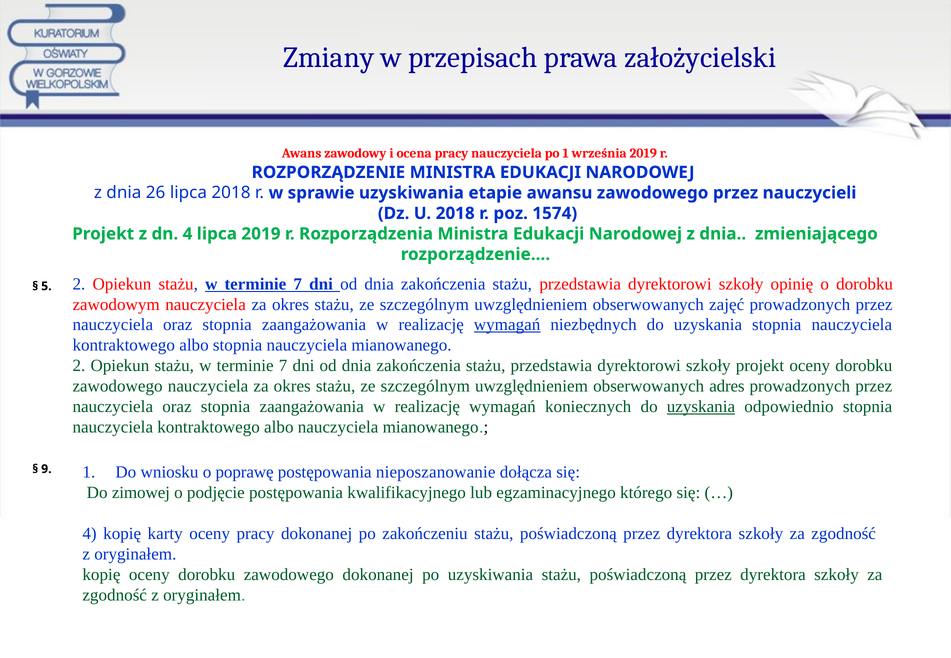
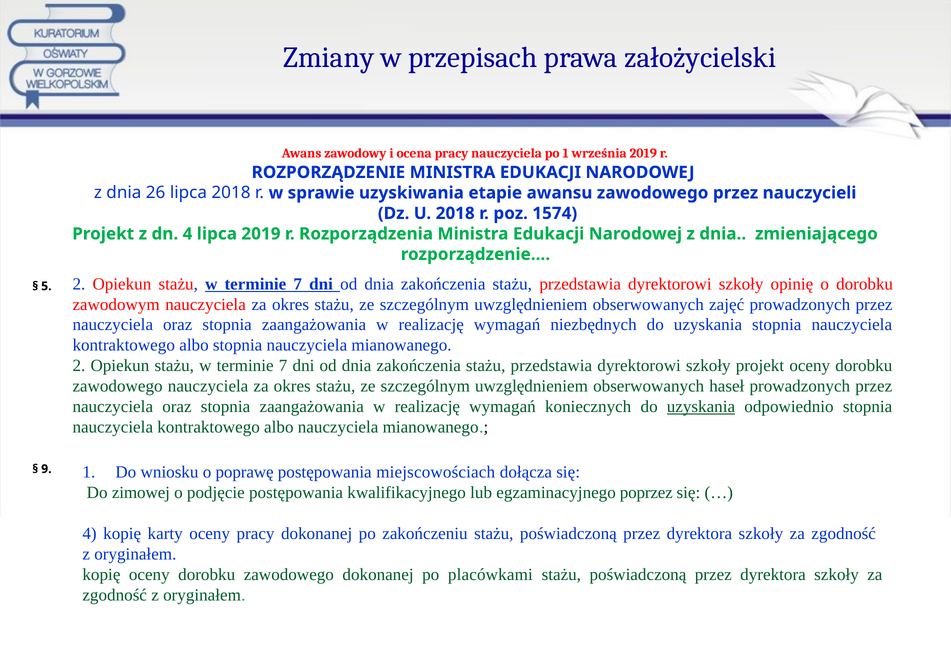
wymagań at (507, 325) underline: present -> none
adres: adres -> haseł
nieposzanowanie: nieposzanowanie -> miejscowościach
którego: którego -> poprzez
po uzyskiwania: uzyskiwania -> placówkami
